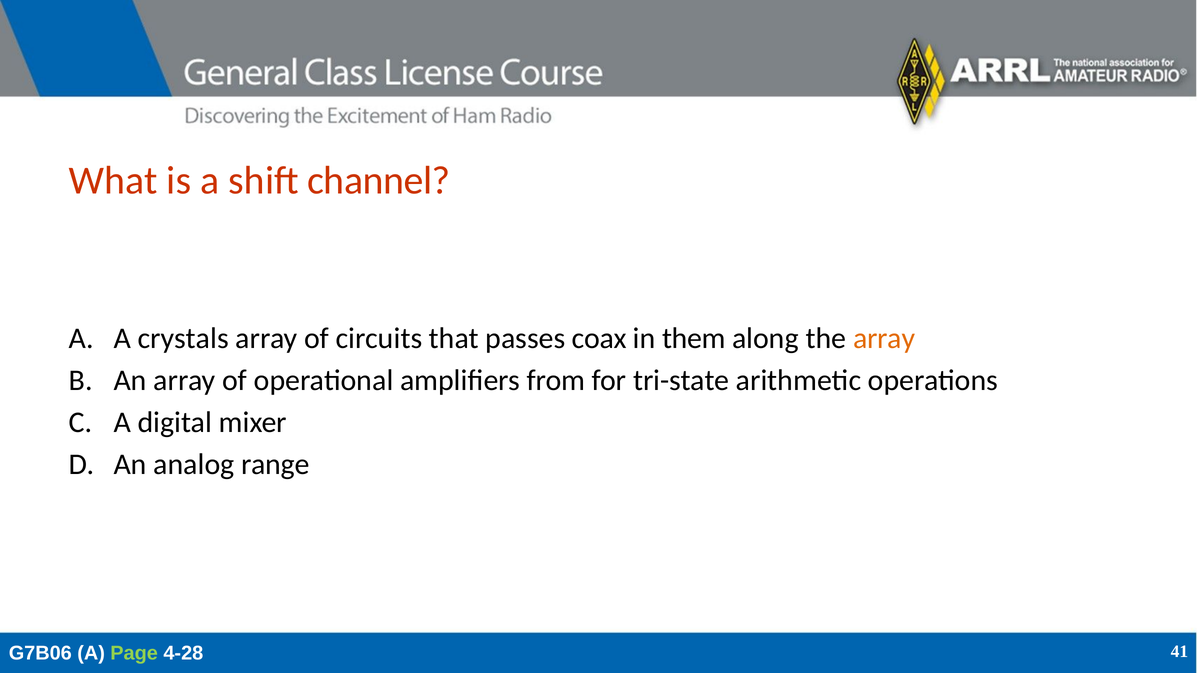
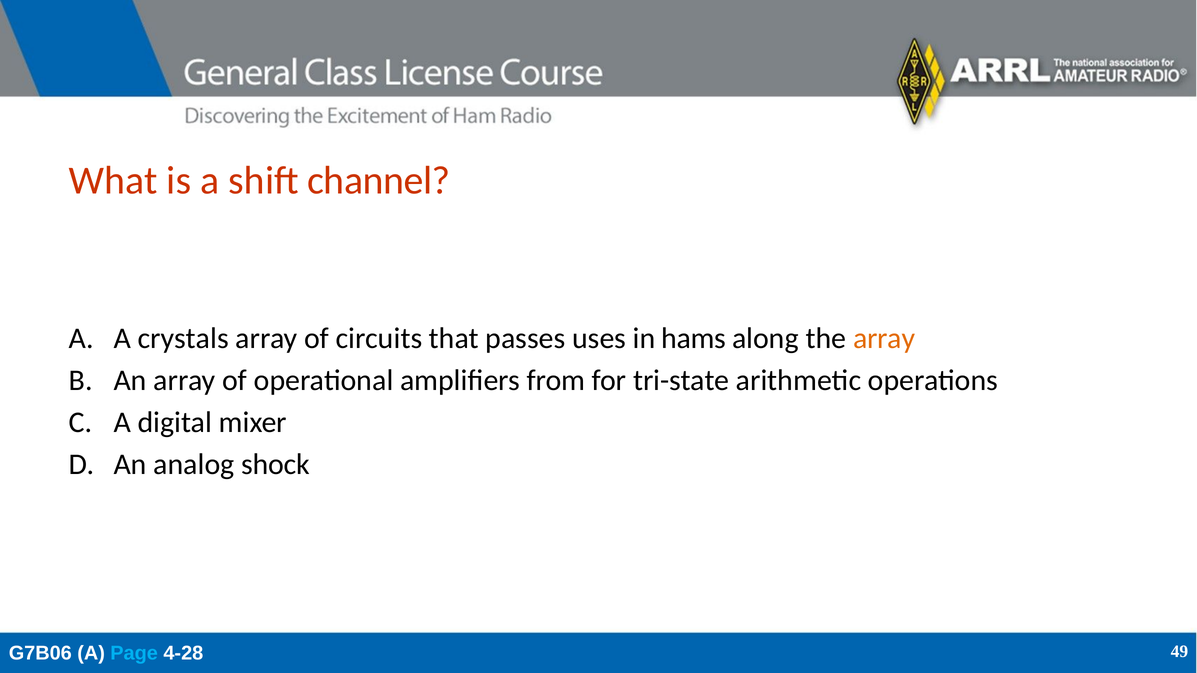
coax: coax -> uses
them: them -> hams
range: range -> shock
Page colour: light green -> light blue
41: 41 -> 49
